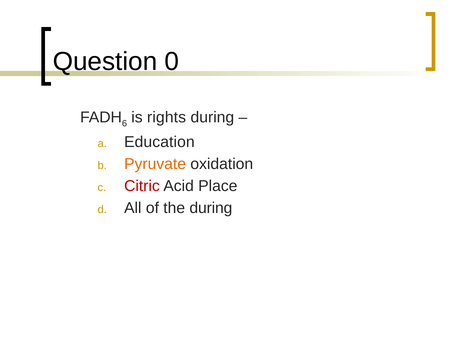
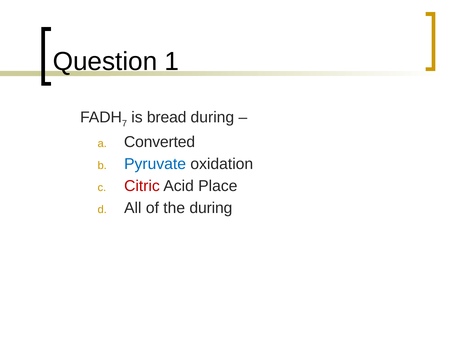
0: 0 -> 1
6: 6 -> 7
rights: rights -> bread
Education: Education -> Converted
Pyruvate colour: orange -> blue
